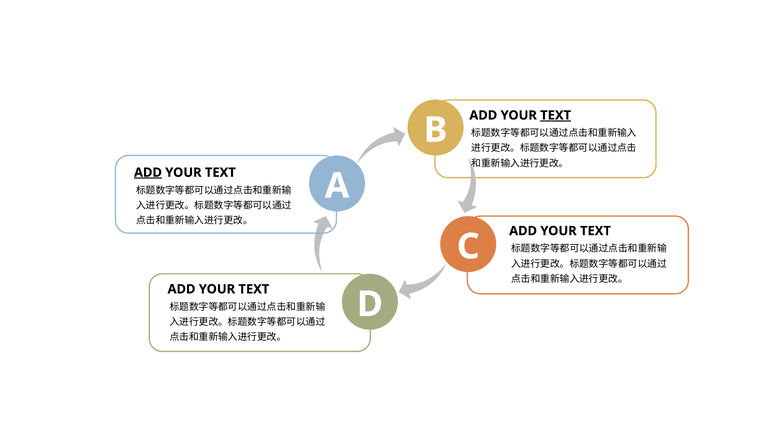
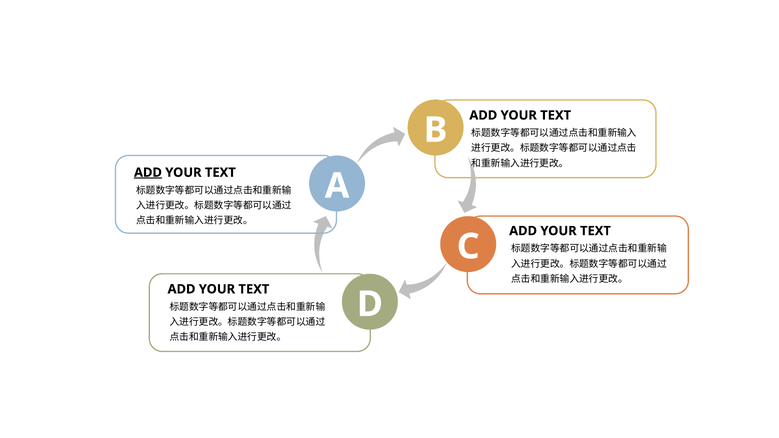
TEXT at (556, 115) underline: present -> none
